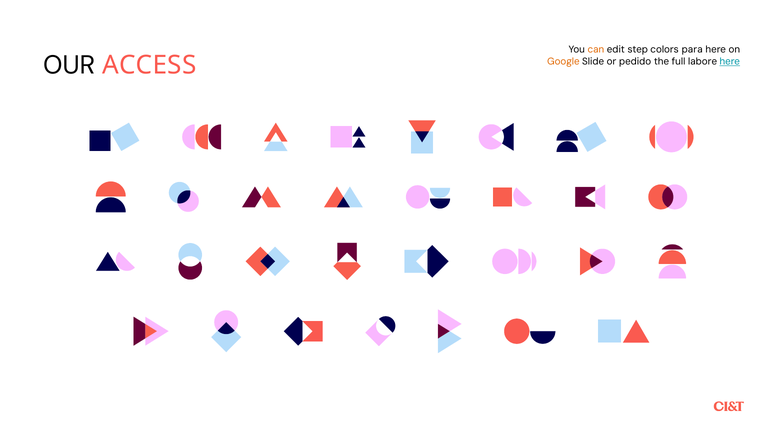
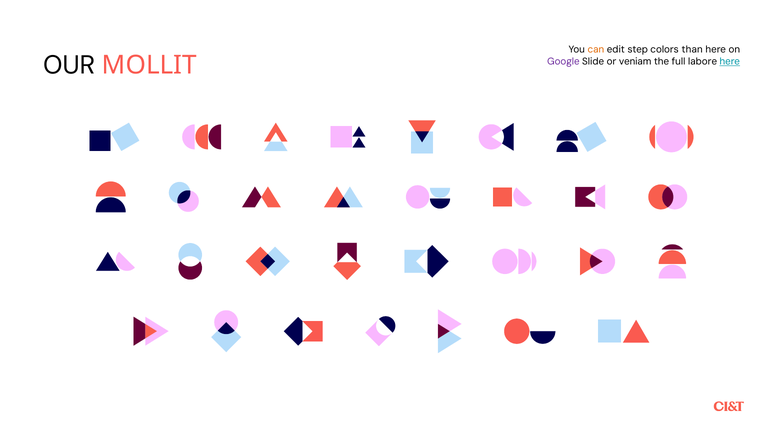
para: para -> than
ACCESS: ACCESS -> MOLLIT
Google colour: orange -> purple
pedido: pedido -> veniam
